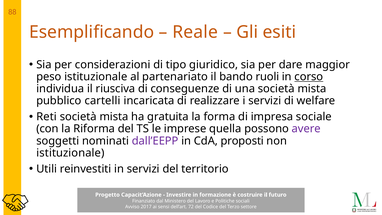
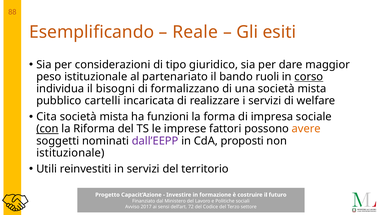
riusciva: riusciva -> bisogni
conseguenze: conseguenze -> formalizzano
Reti: Reti -> Cita
gratuita: gratuita -> funzioni
con underline: none -> present
quella: quella -> fattori
avere colour: purple -> orange
